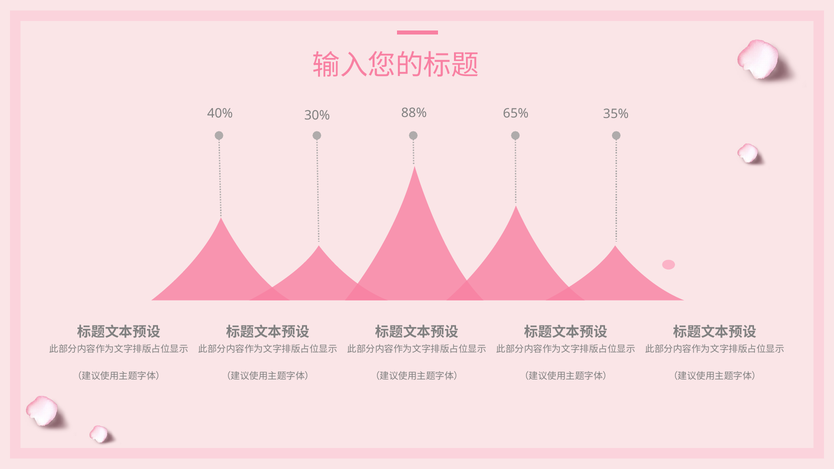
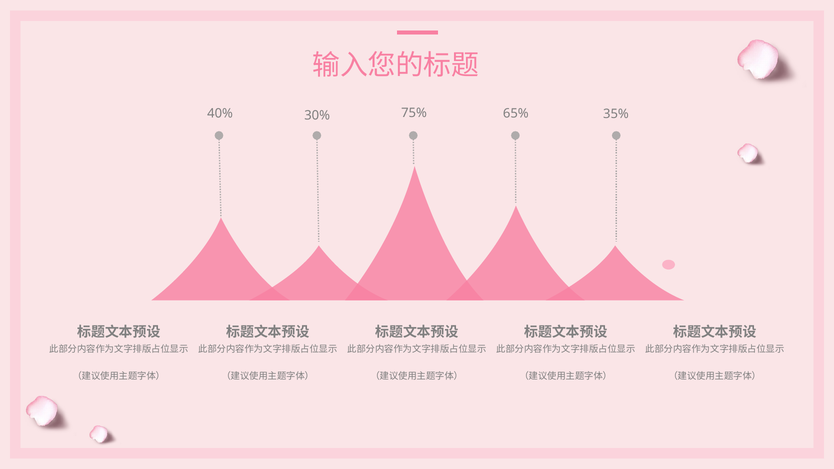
88%: 88% -> 75%
